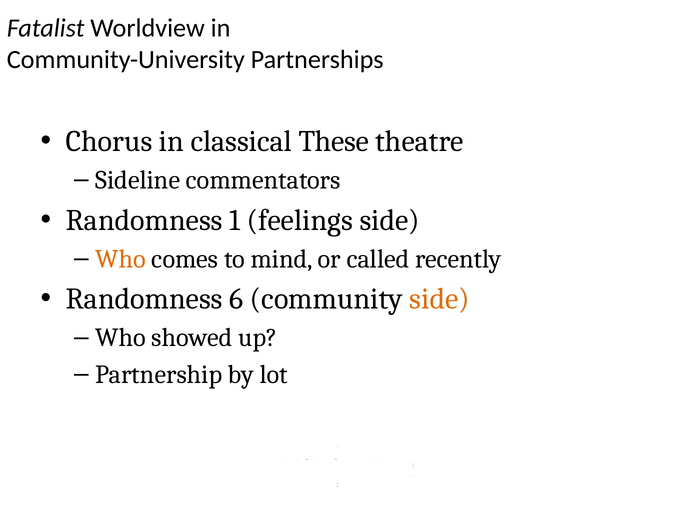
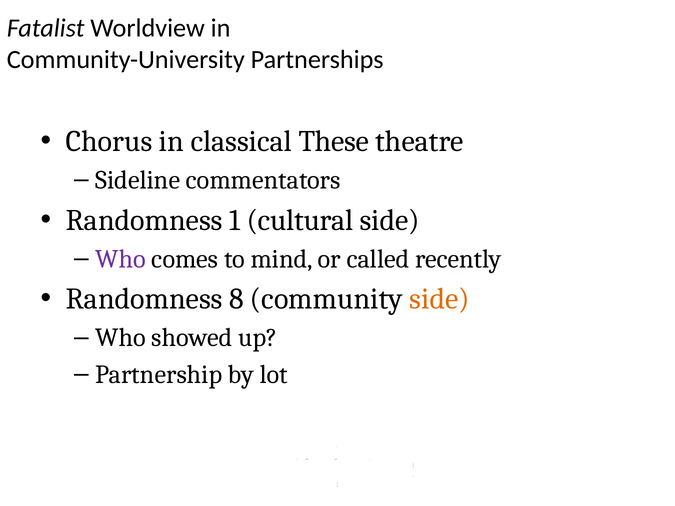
feelings: feelings -> cultural
Who at (121, 259) colour: orange -> purple
6: 6 -> 8
